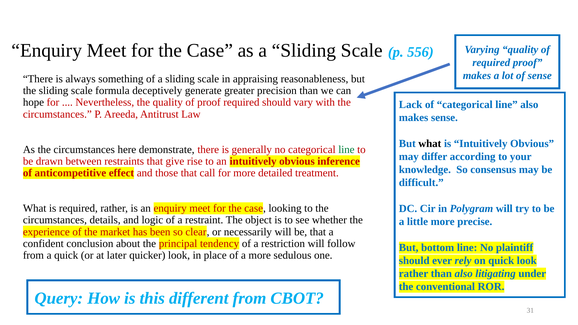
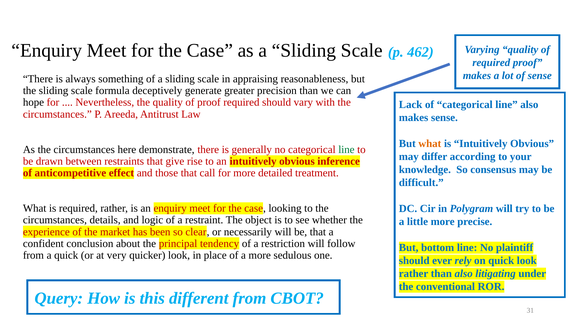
556: 556 -> 462
what at (430, 144) colour: black -> orange
later: later -> very
